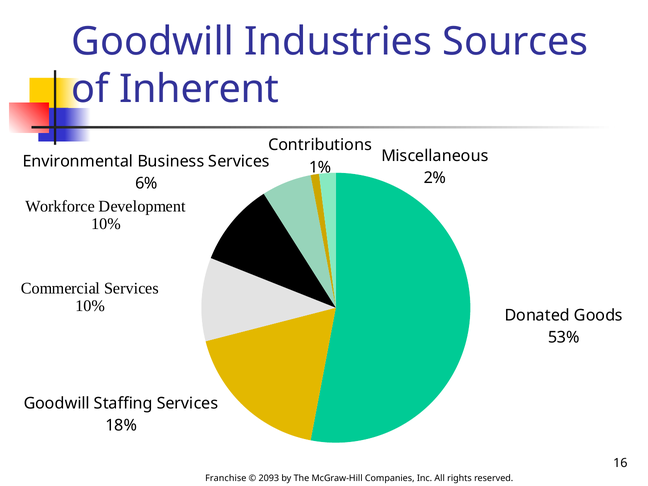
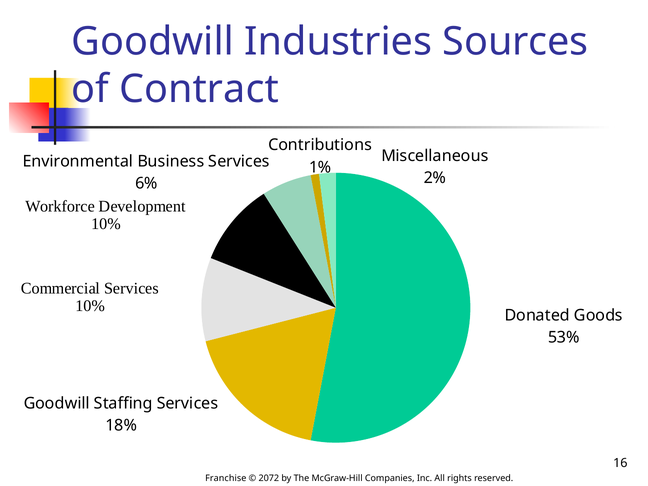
Inherent: Inherent -> Contract
2093: 2093 -> 2072
